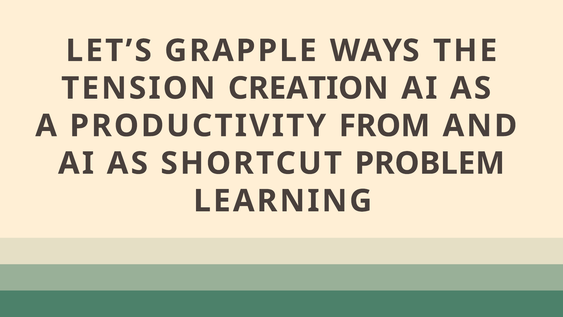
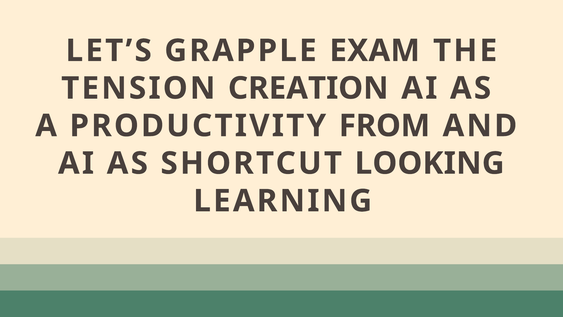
WAYS: WAYS -> EXAM
PROBLEM: PROBLEM -> LOOKING
